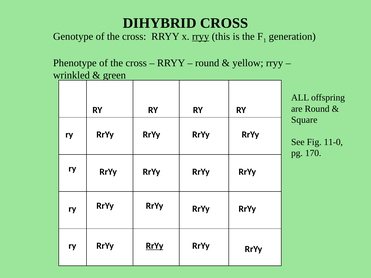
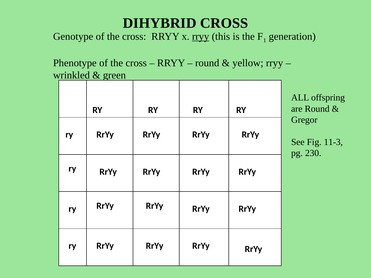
Square: Square -> Gregor
11-0: 11-0 -> 11-3
170: 170 -> 230
RrYy at (155, 246) underline: present -> none
